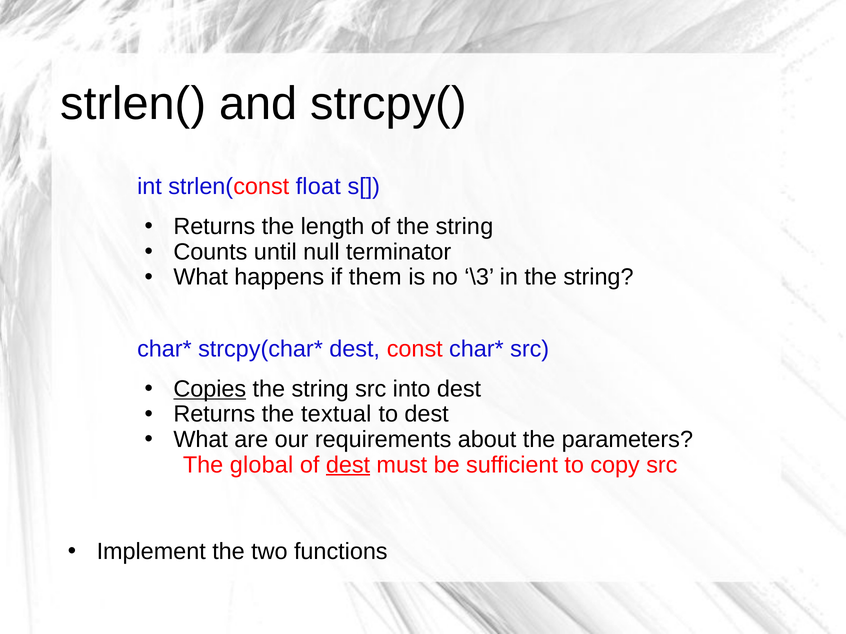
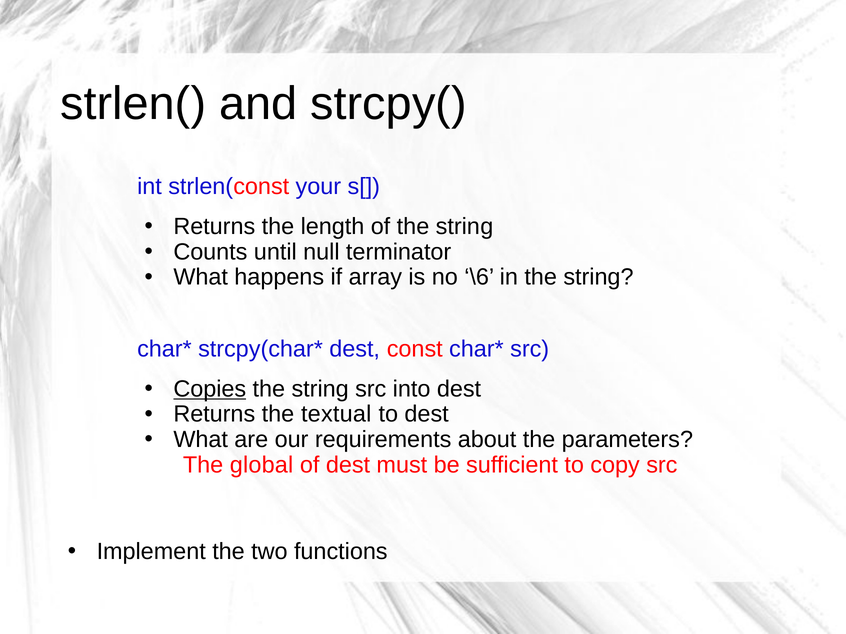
float: float -> your
them: them -> array
\3: \3 -> \6
dest at (348, 465) underline: present -> none
